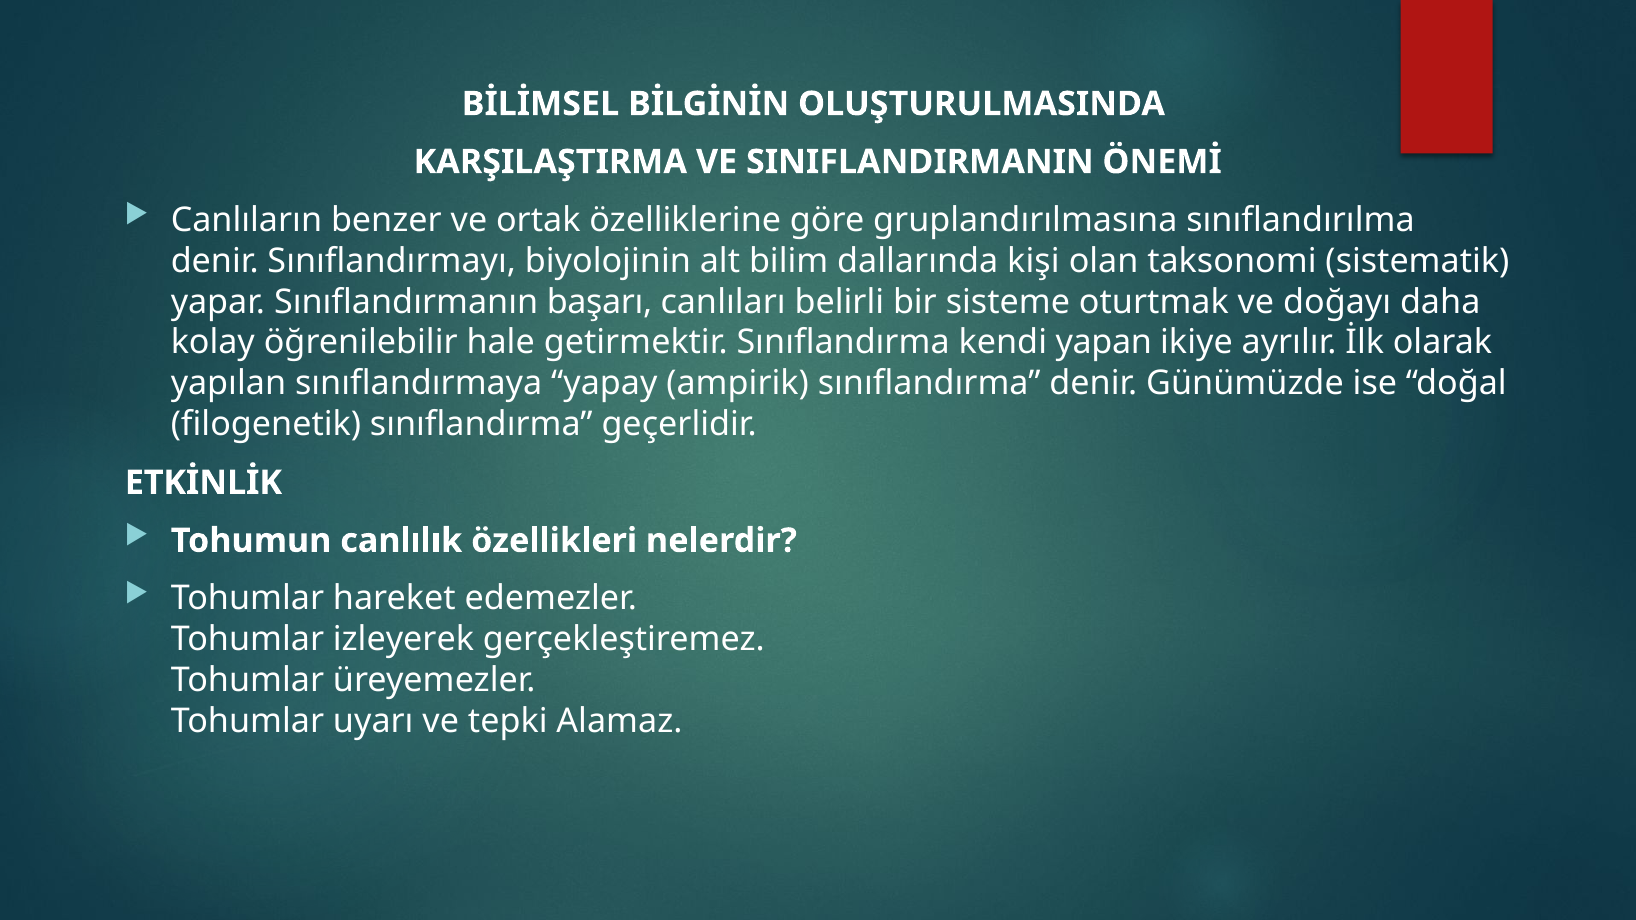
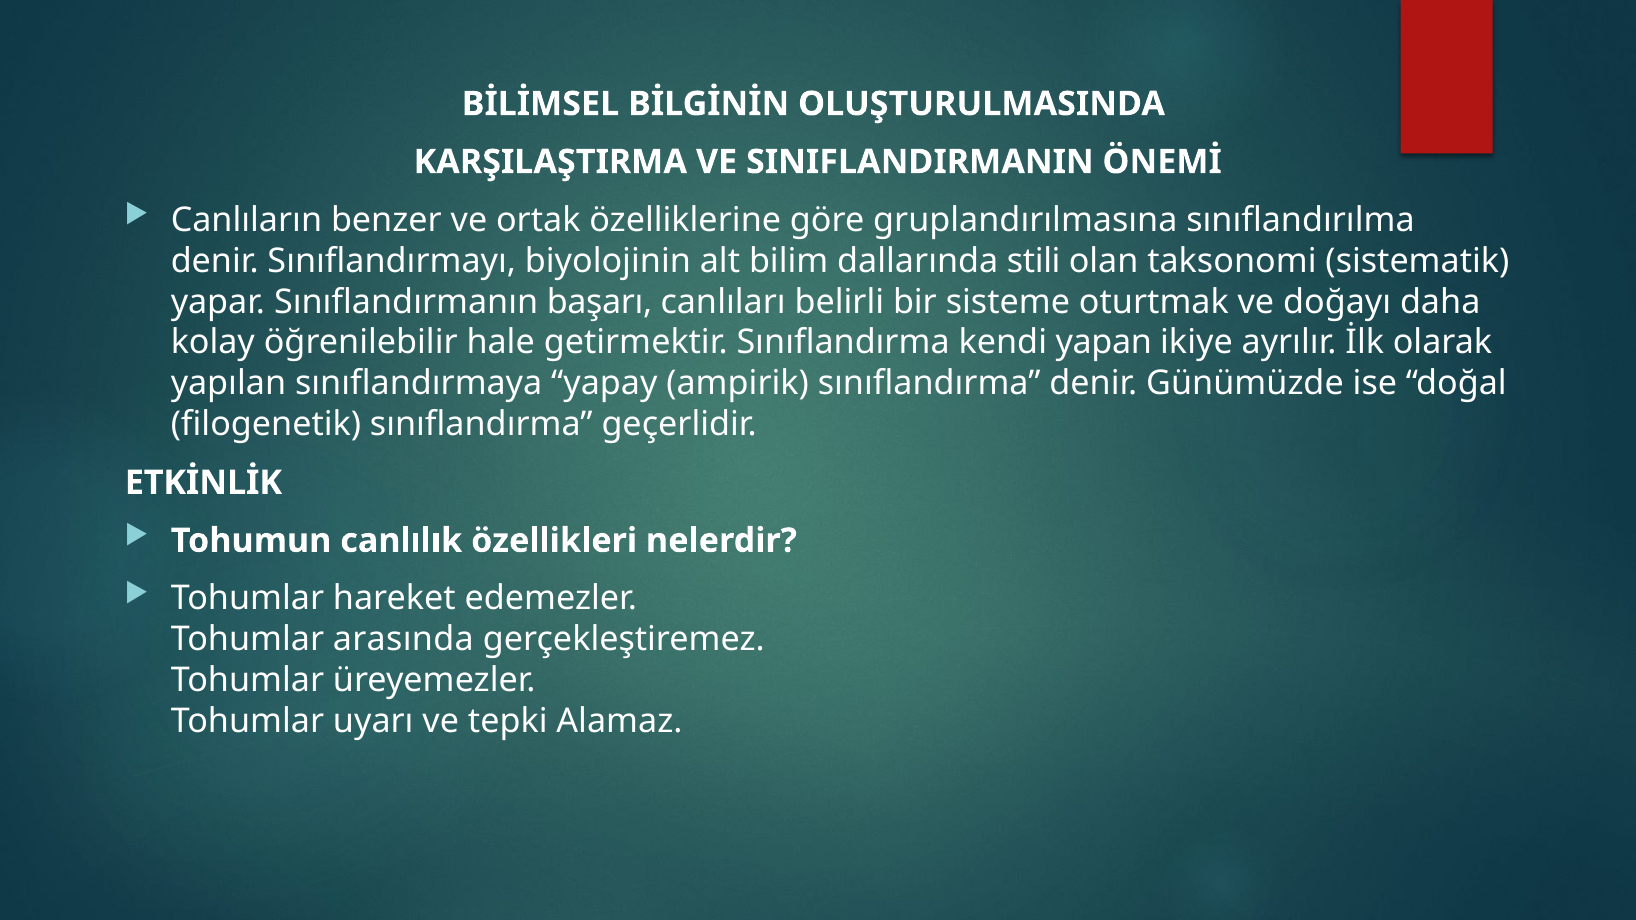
kişi: kişi -> stili
izleyerek: izleyerek -> arasında
